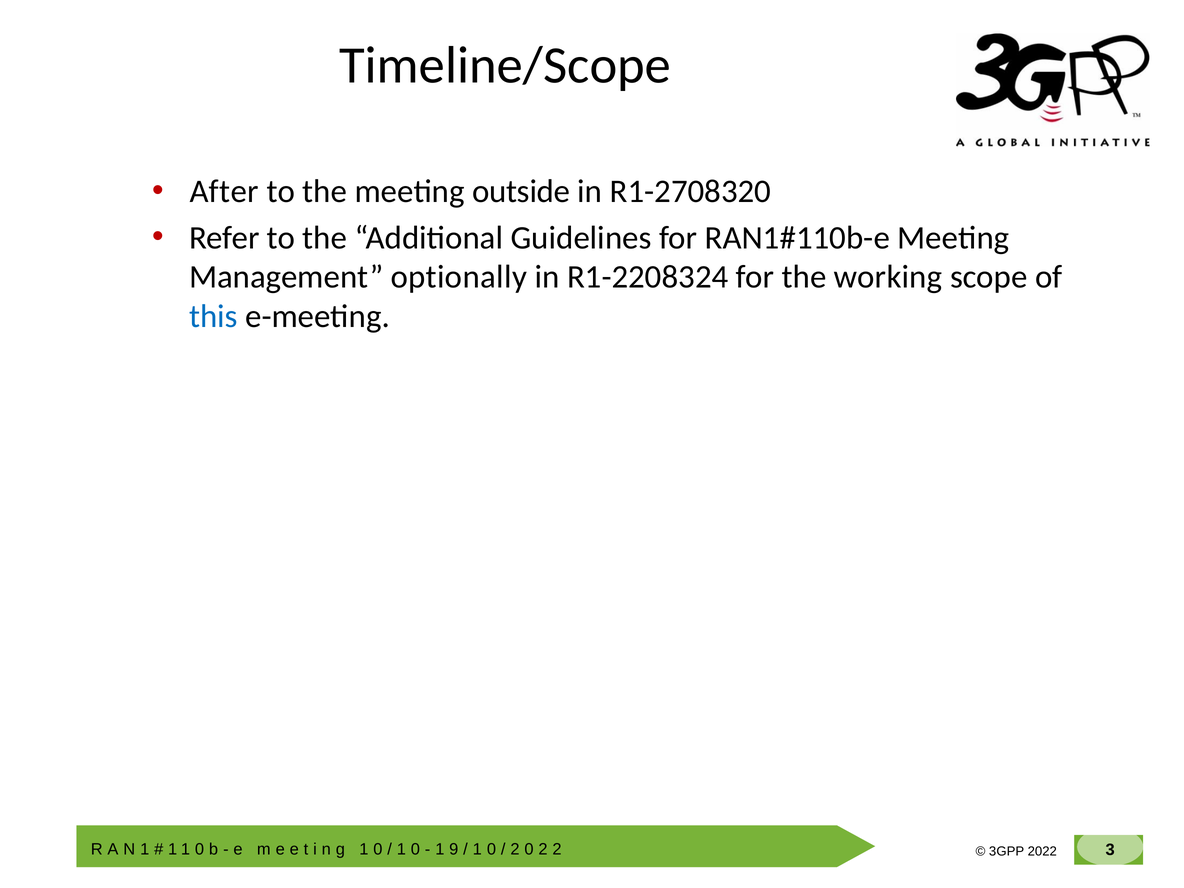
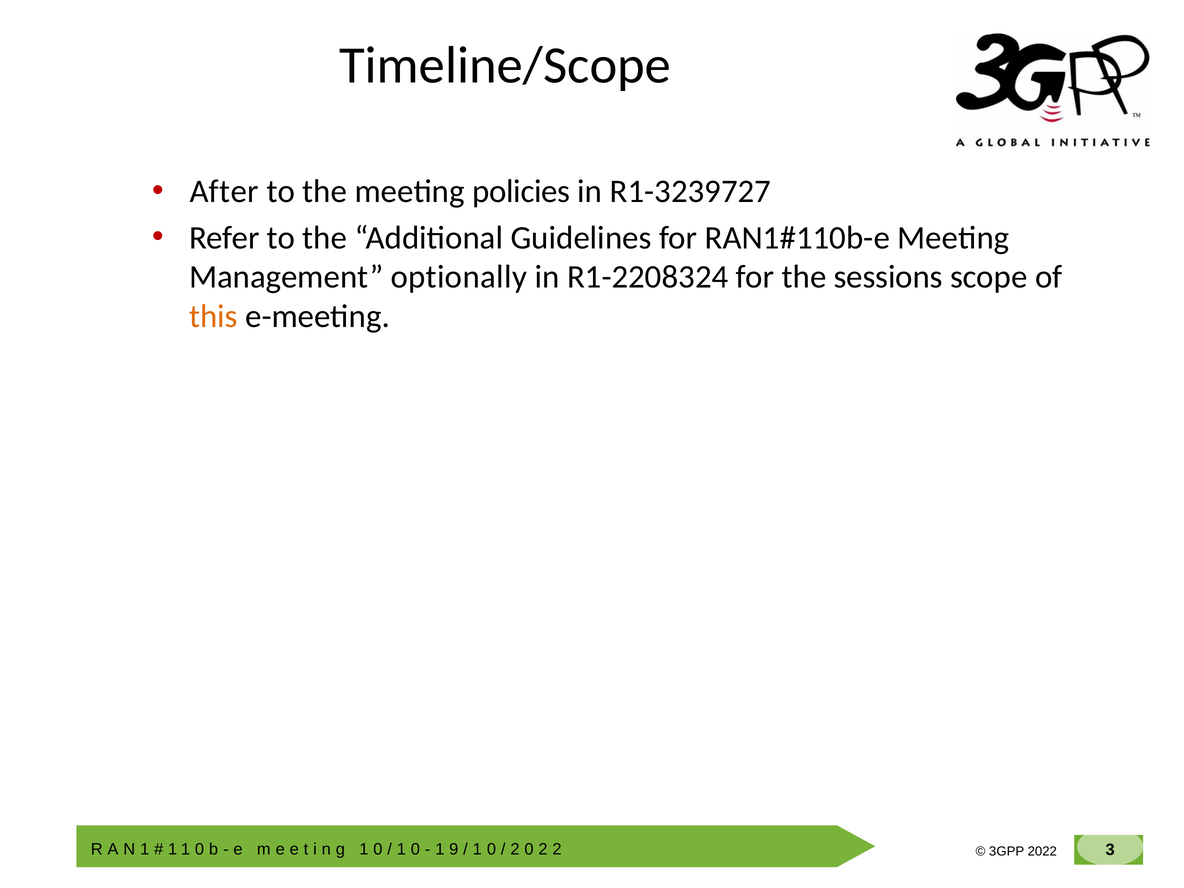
outside: outside -> policies
R1-2708320: R1-2708320 -> R1-3239727
working: working -> sessions
this colour: blue -> orange
